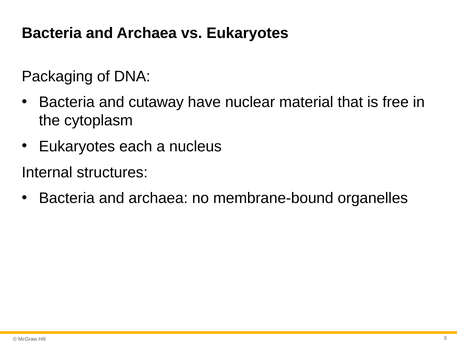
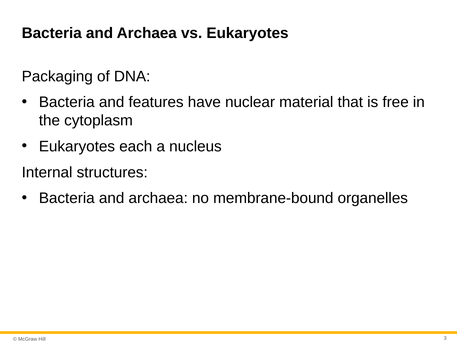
cutaway: cutaway -> features
